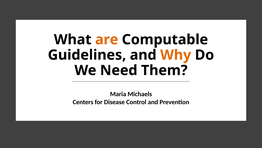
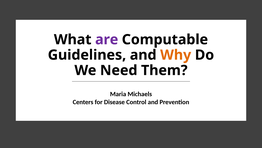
are colour: orange -> purple
